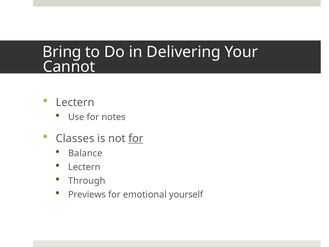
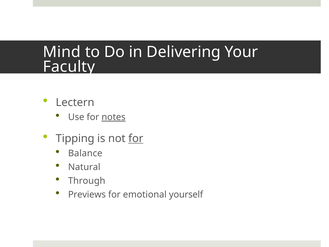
Bring: Bring -> Mind
Cannot: Cannot -> Faculty
notes underline: none -> present
Classes: Classes -> Tipping
Lectern at (84, 167): Lectern -> Natural
